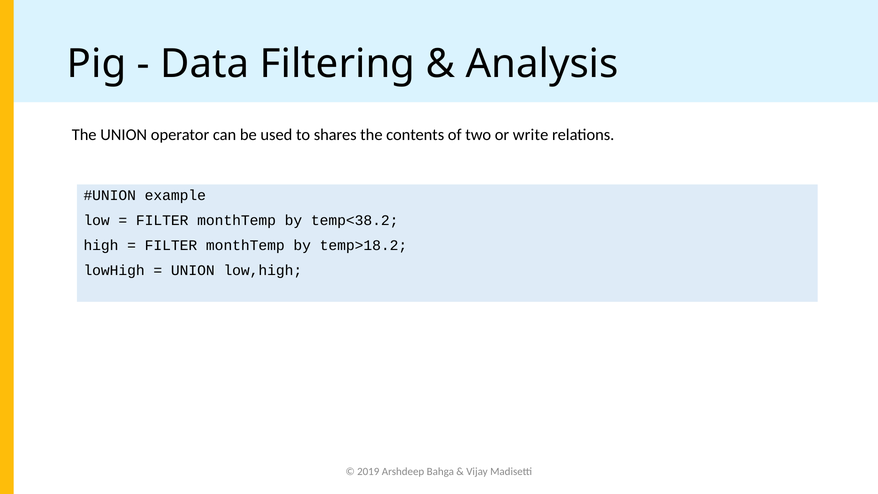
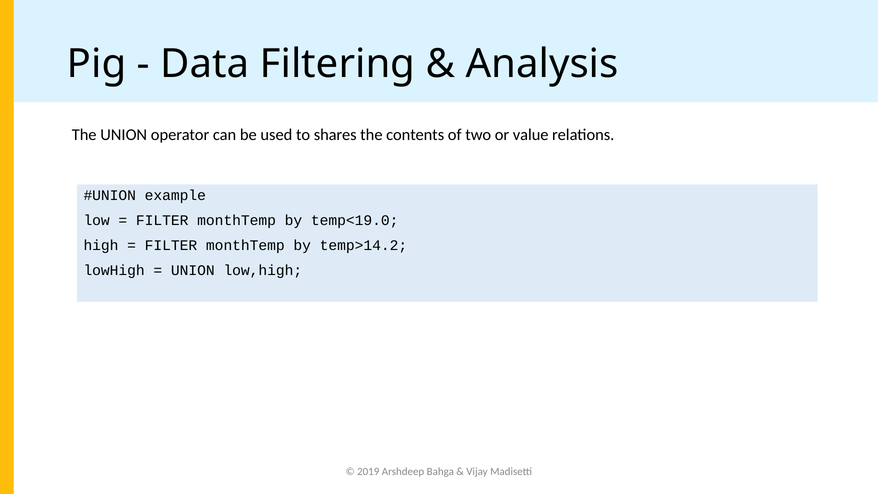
write: write -> value
temp<38.2: temp<38.2 -> temp<19.0
temp>18.2: temp>18.2 -> temp>14.2
